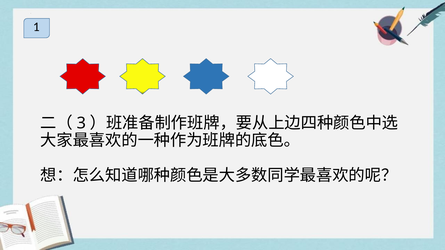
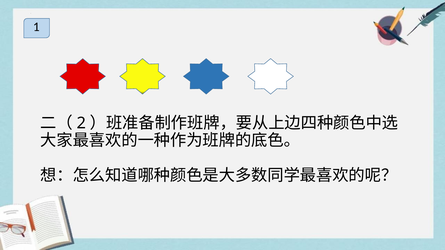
3: 3 -> 2
